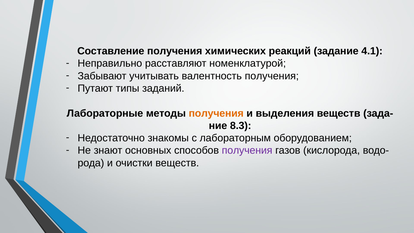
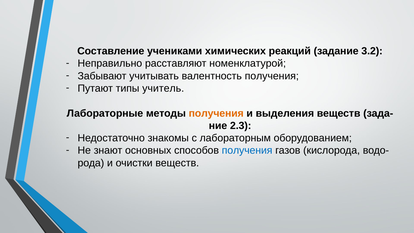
Составление получения: получения -> учениками
4.1: 4.1 -> 3.2
заданий: заданий -> учитель
8.3: 8.3 -> 2.3
получения at (247, 150) colour: purple -> blue
